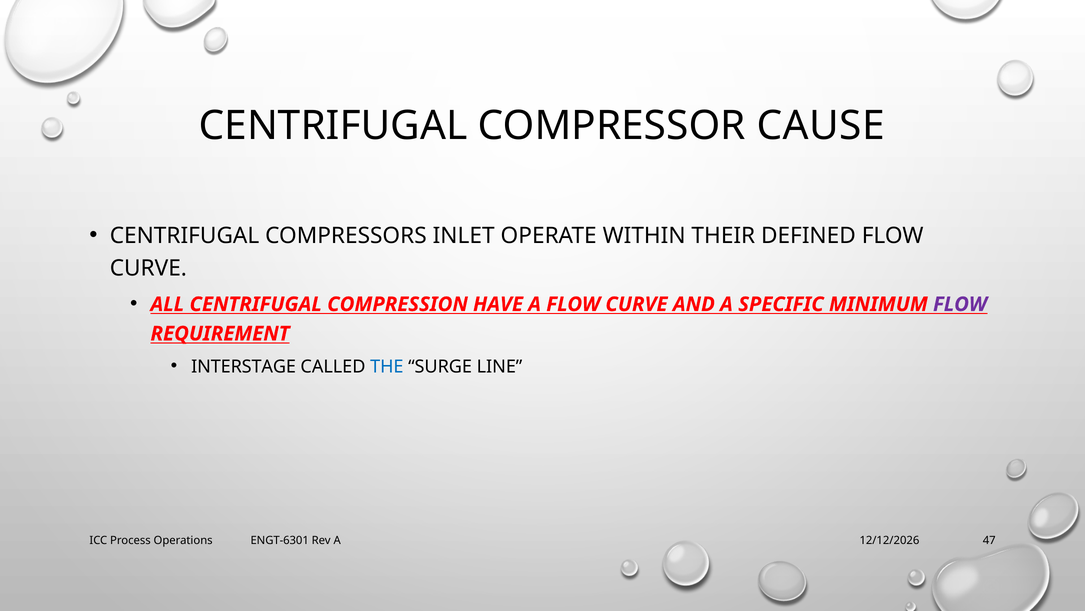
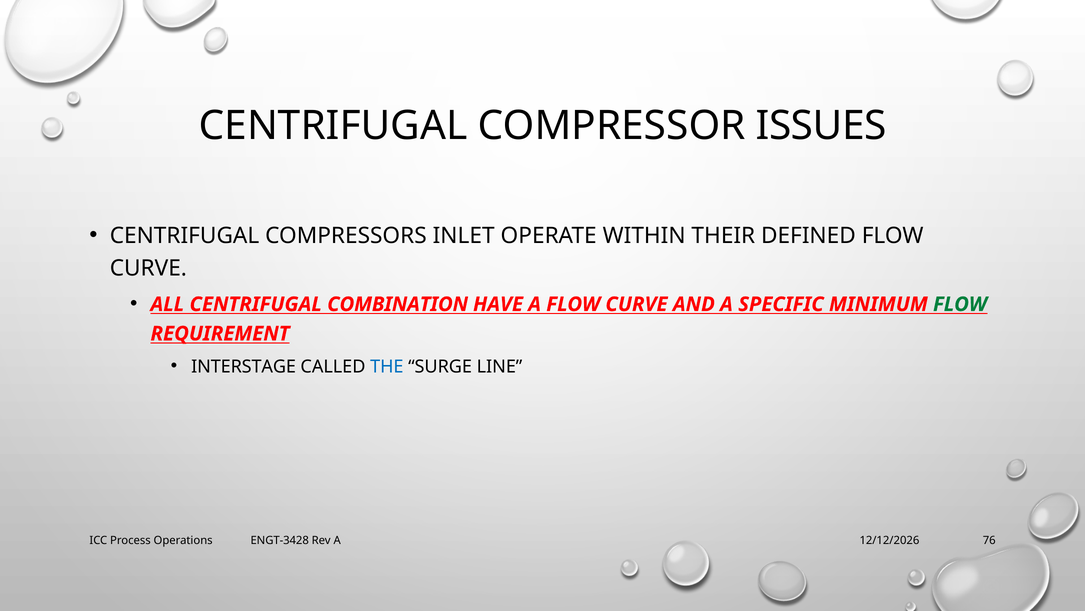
CAUSE: CAUSE -> ISSUES
COMPRESSION: COMPRESSION -> COMBINATION
FLOW at (960, 304) colour: purple -> green
ENGT-6301: ENGT-6301 -> ENGT-3428
47: 47 -> 76
